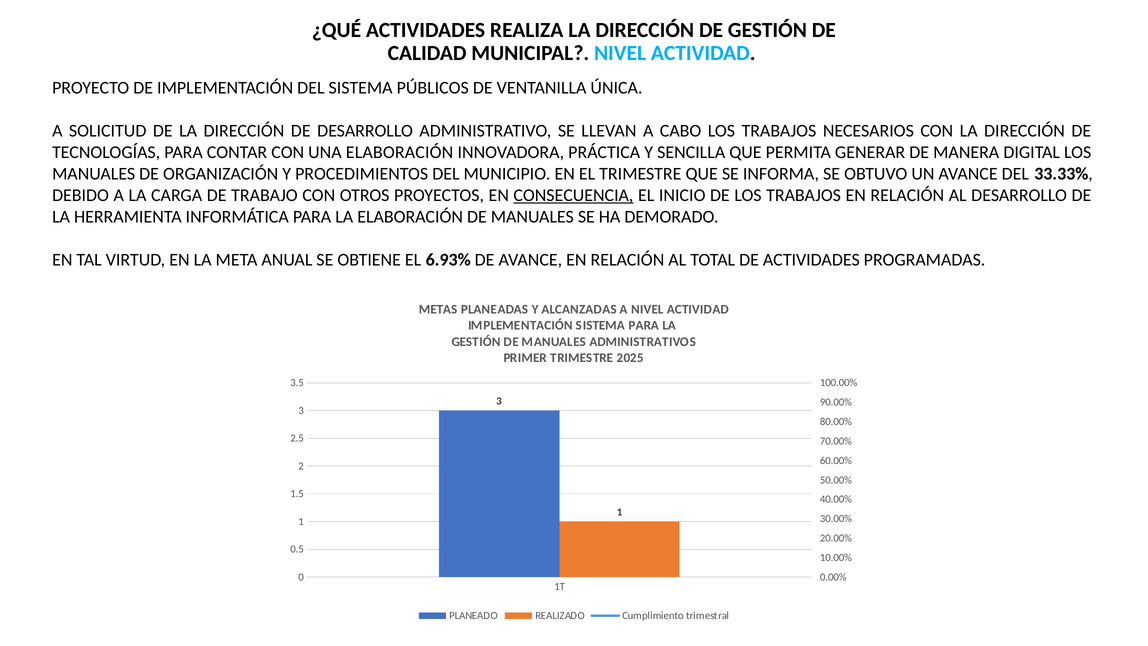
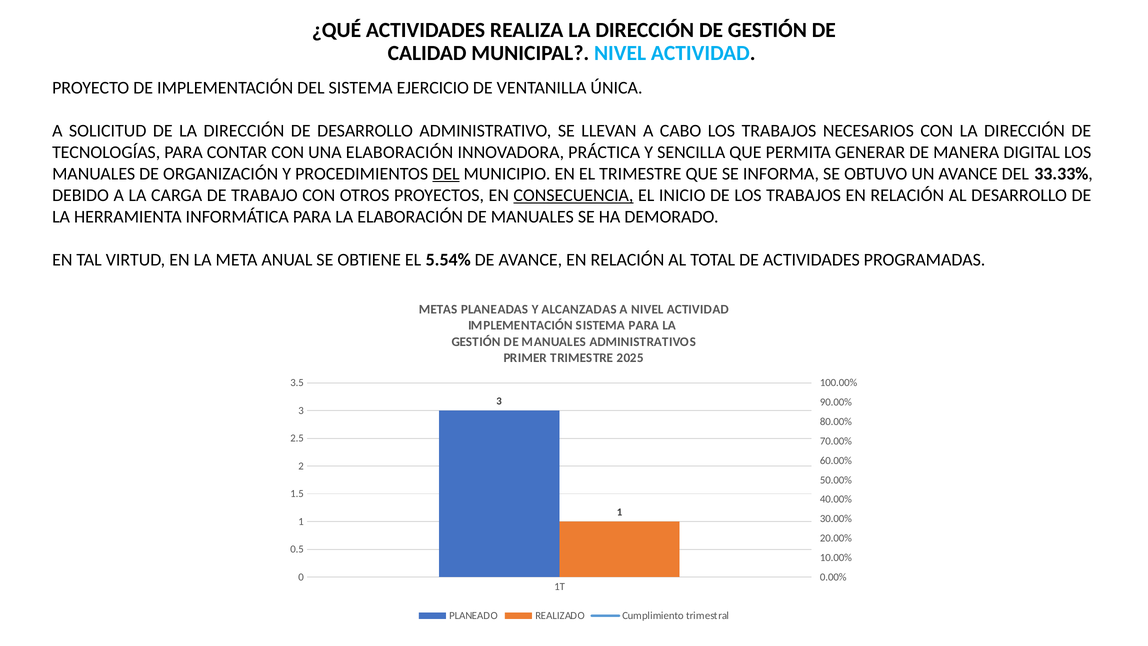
PÚBLICOS: PÚBLICOS -> EJERCICIO
DEL at (446, 174) underline: none -> present
6.93%: 6.93% -> 5.54%
